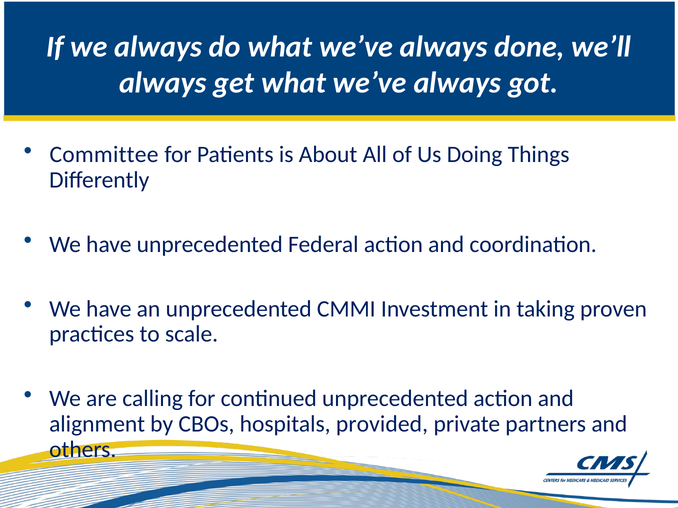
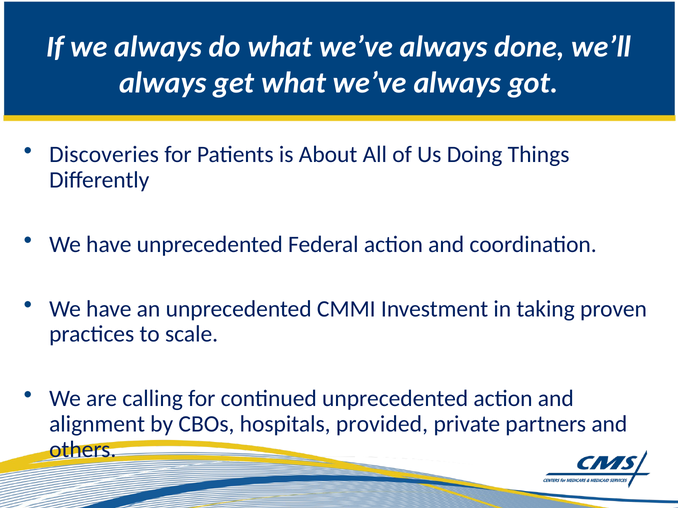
Committee: Committee -> Discoveries
